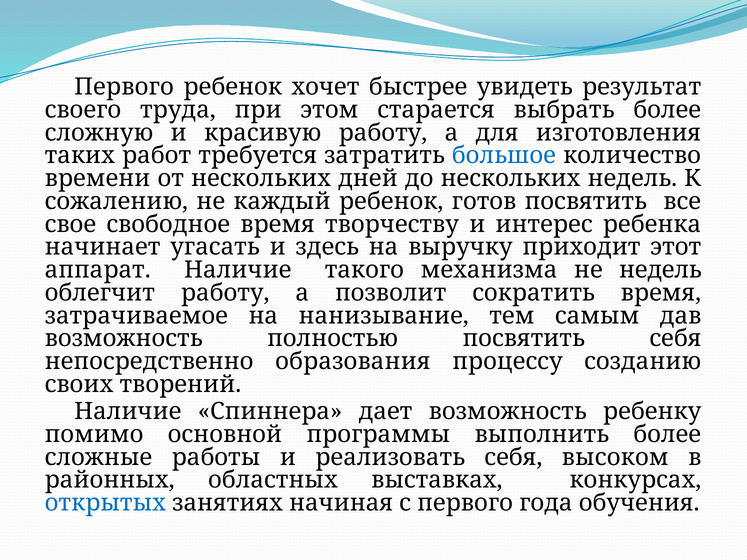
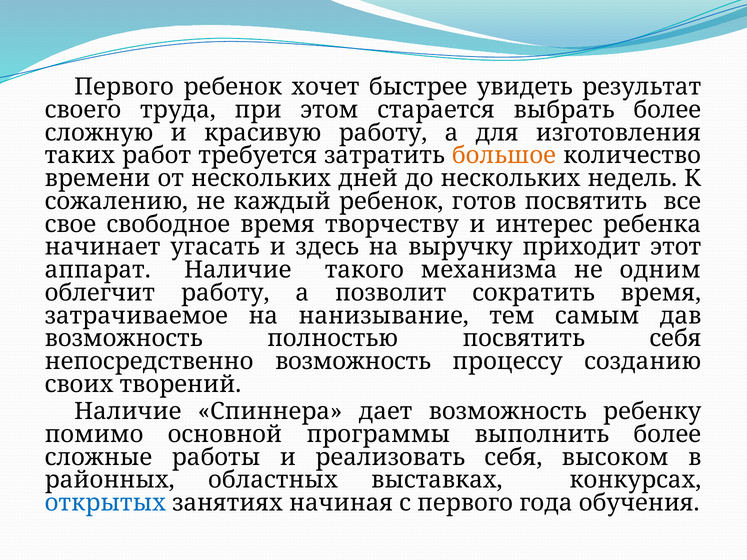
большое colour: blue -> orange
не недель: недель -> одним
непосредственно образования: образования -> возможность
